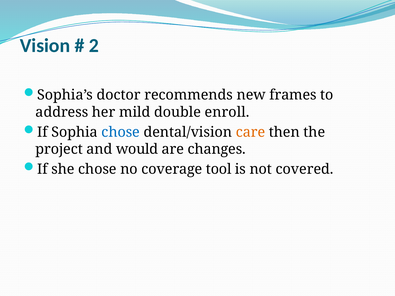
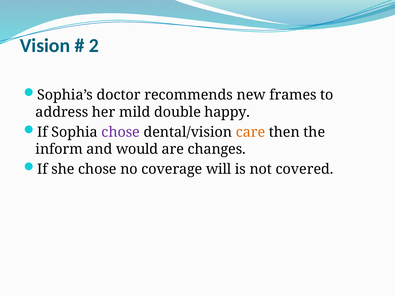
enroll: enroll -> happy
chose at (121, 132) colour: blue -> purple
project: project -> inform
tool: tool -> will
